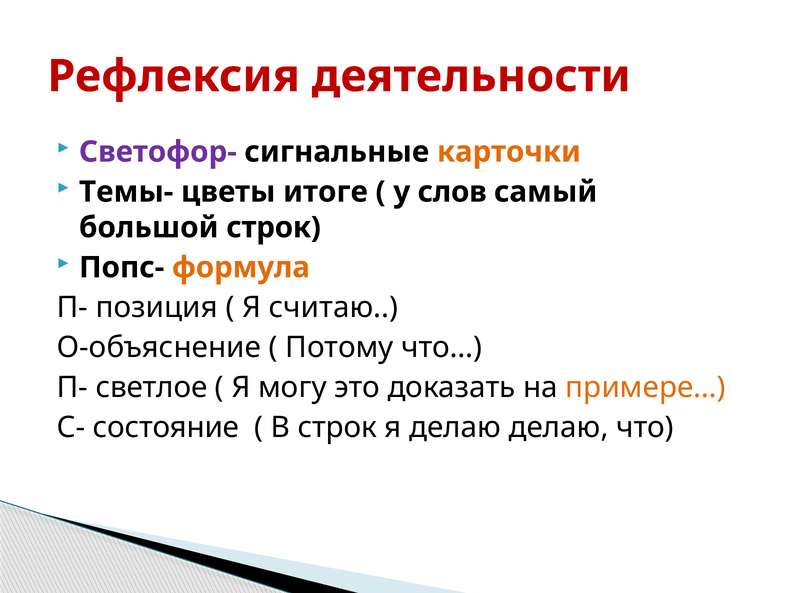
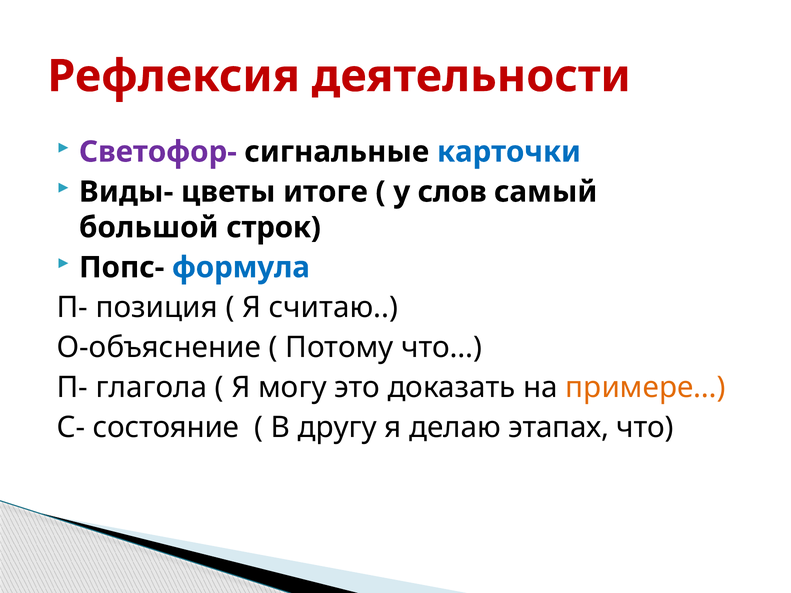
карточки colour: orange -> blue
Темы-: Темы- -> Виды-
формула colour: orange -> blue
светлое: светлое -> глагола
В строк: строк -> другу
делаю делаю: делаю -> этапах
